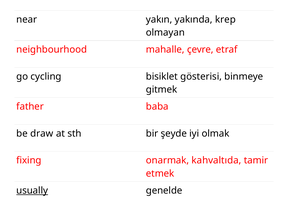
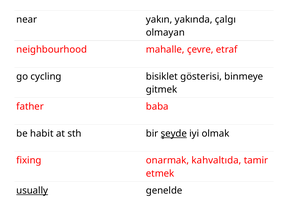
krep: krep -> çalgı
draw: draw -> habit
şeyde underline: none -> present
